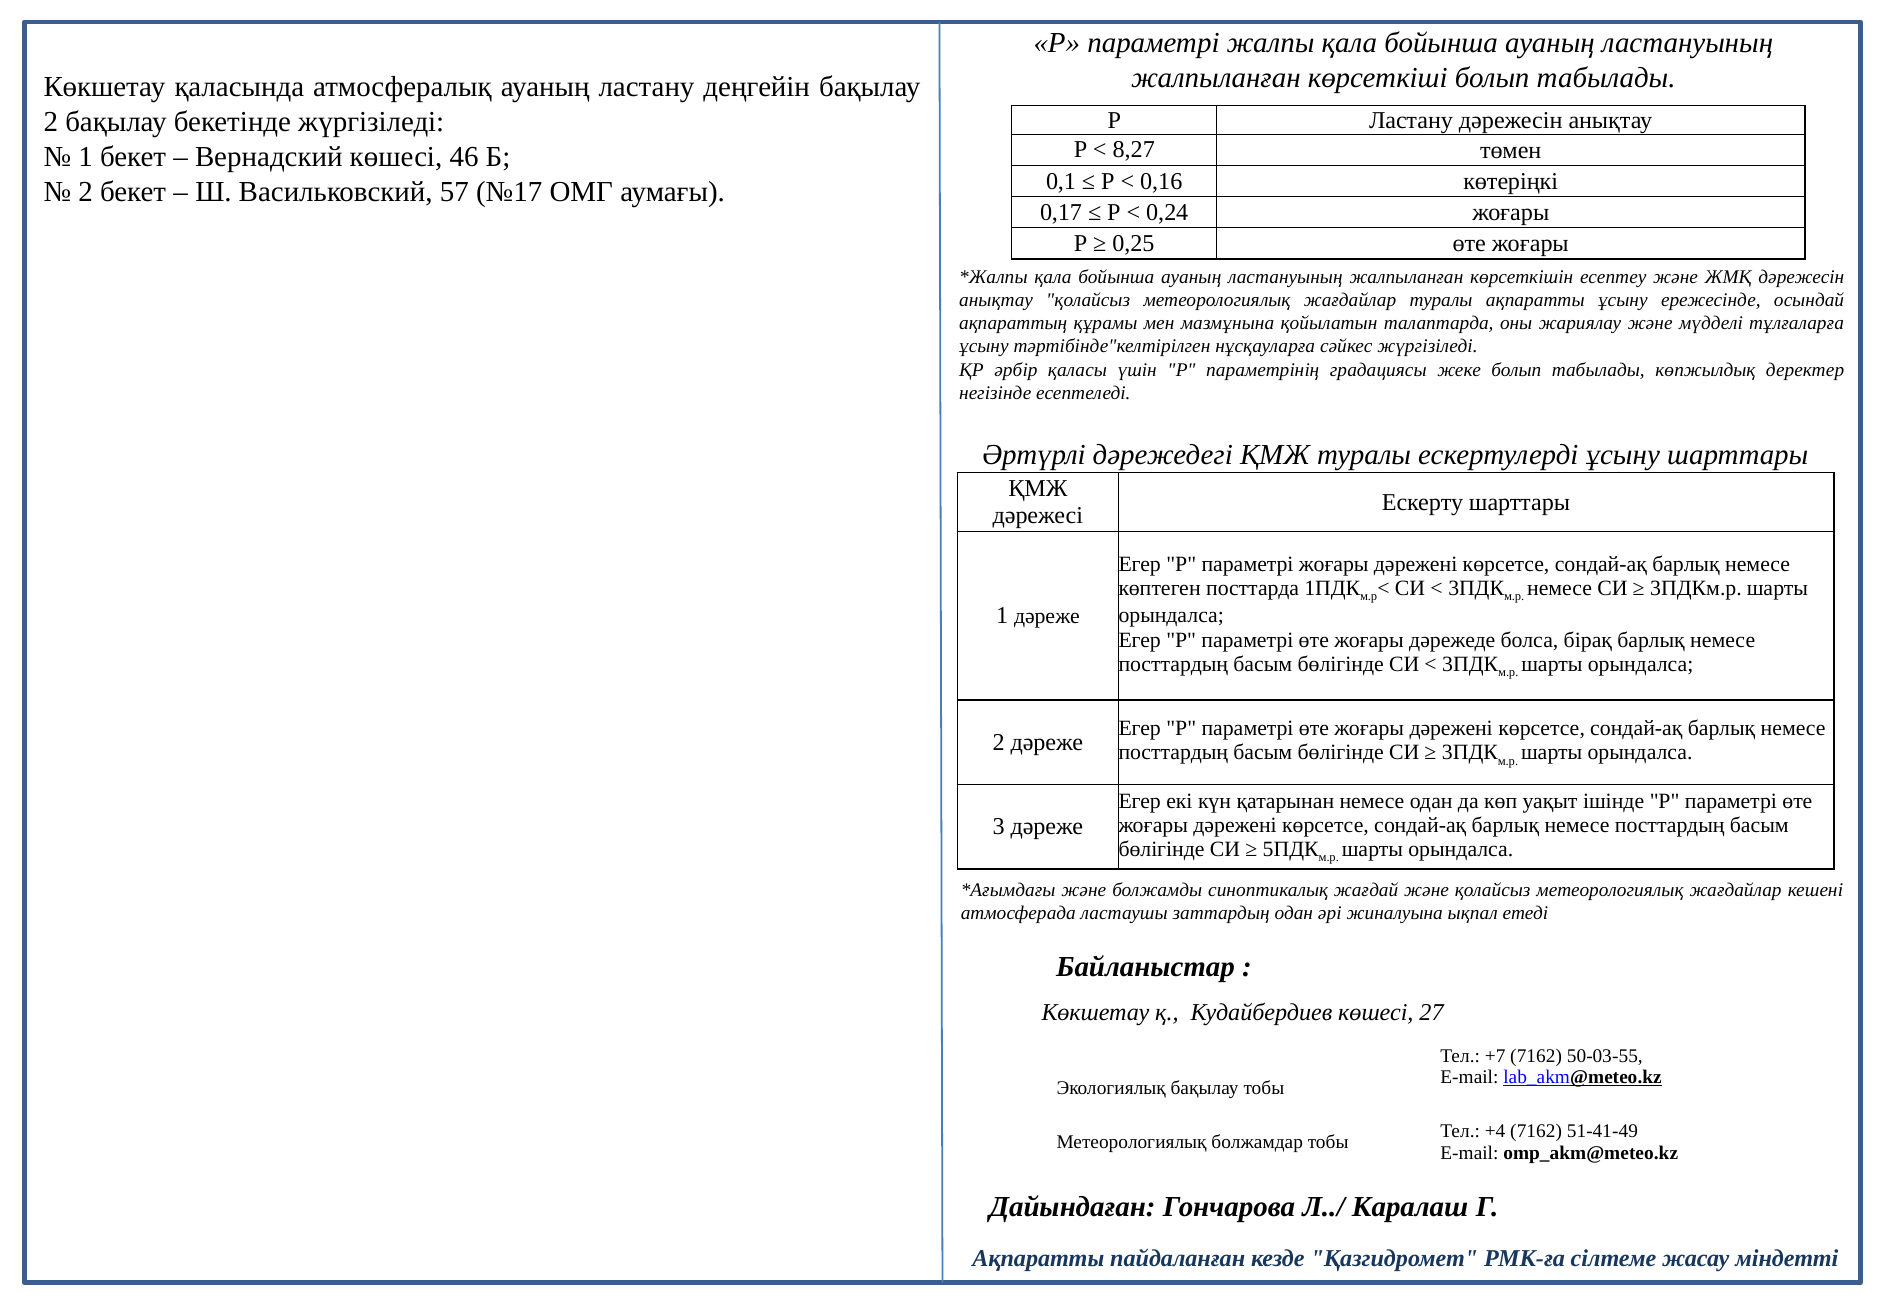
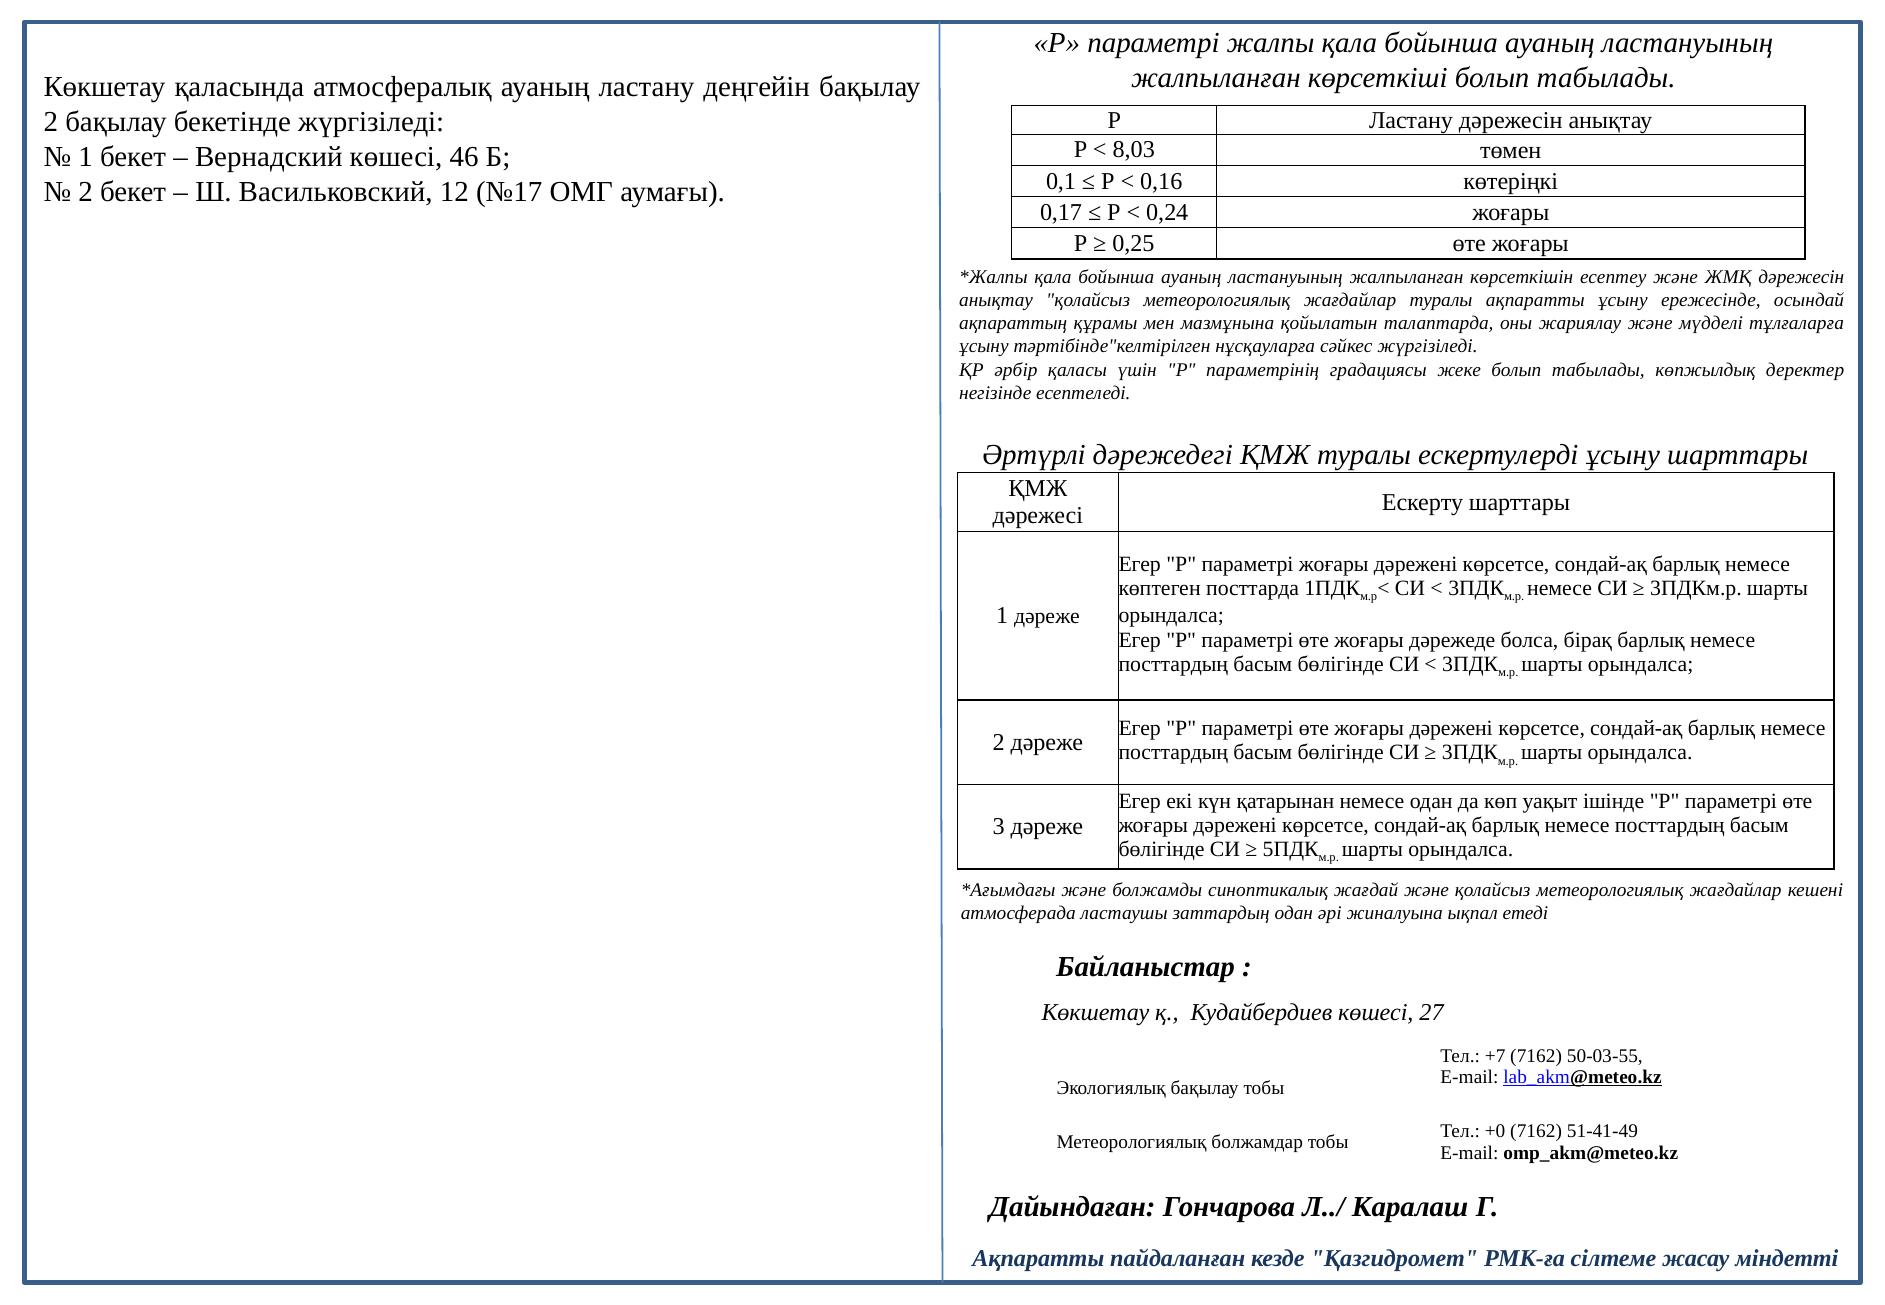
8,27: 8,27 -> 8,03
57: 57 -> 12
+4: +4 -> +0
